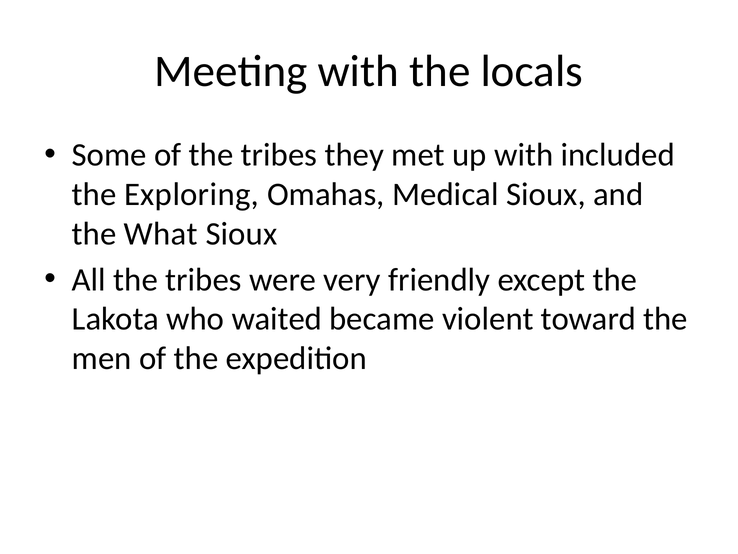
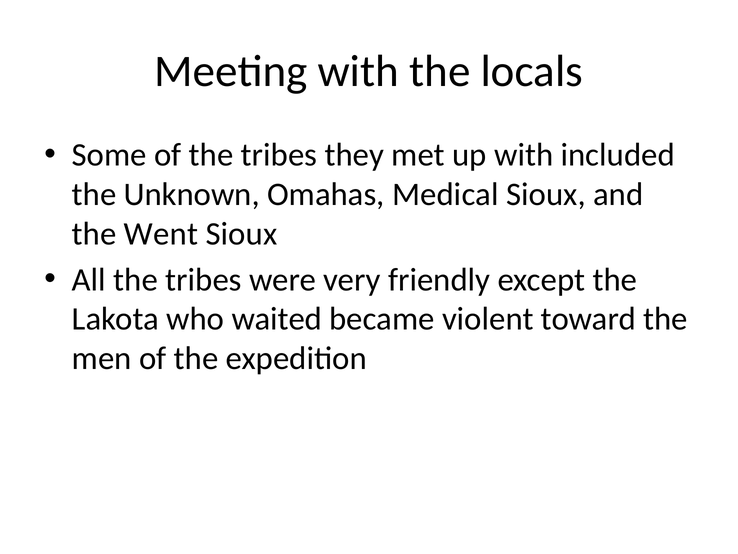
Exploring: Exploring -> Unknown
What: What -> Went
